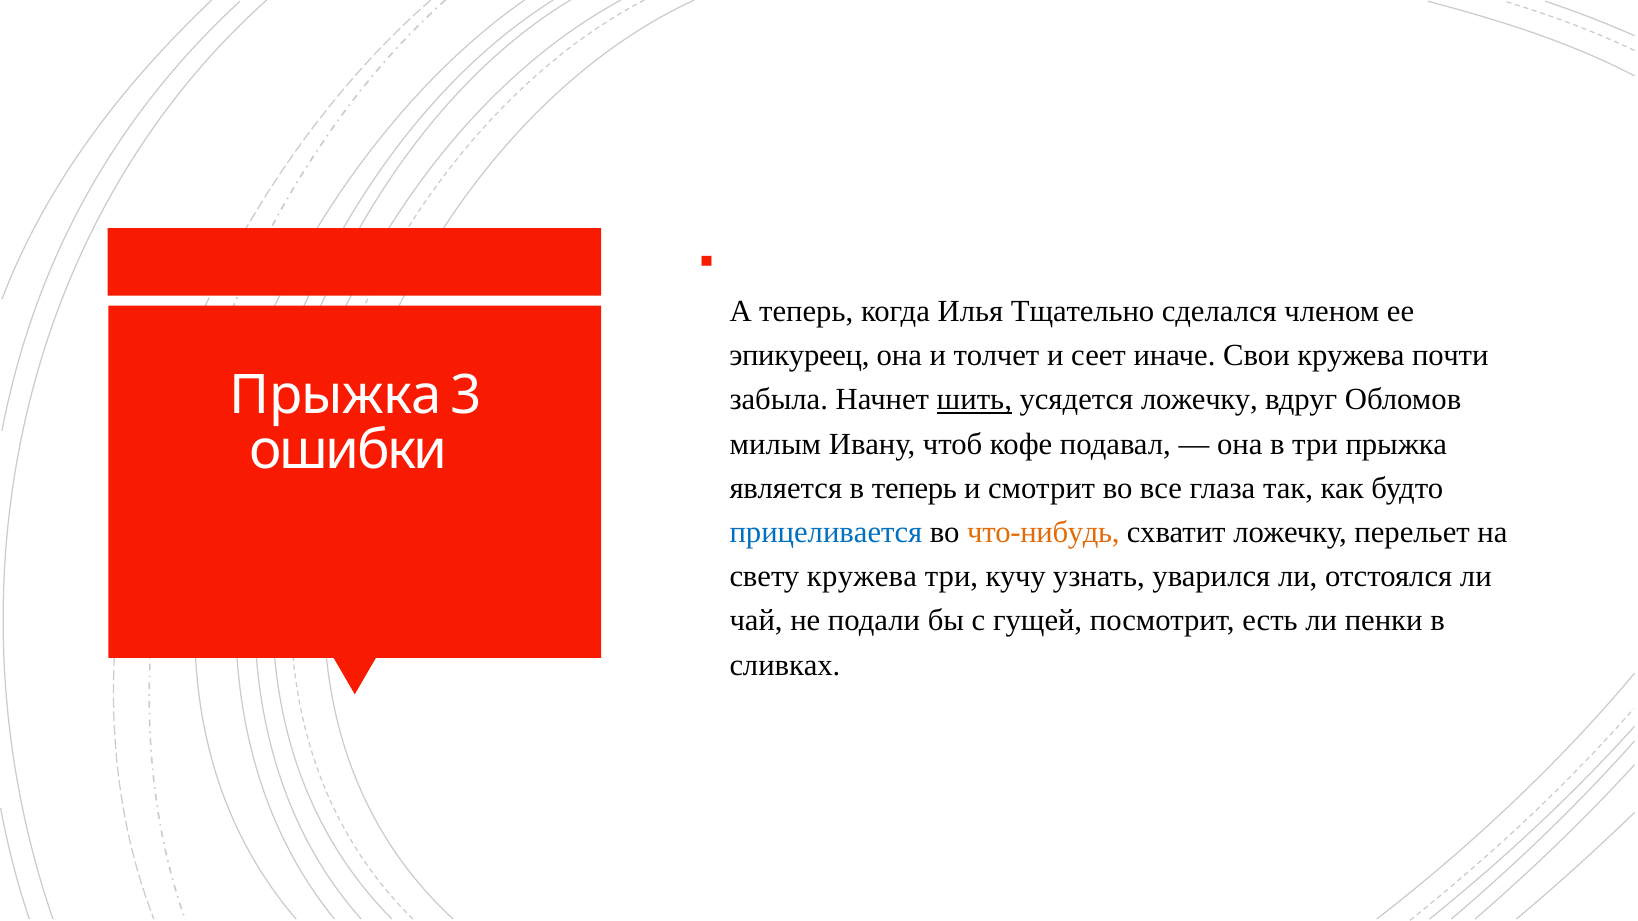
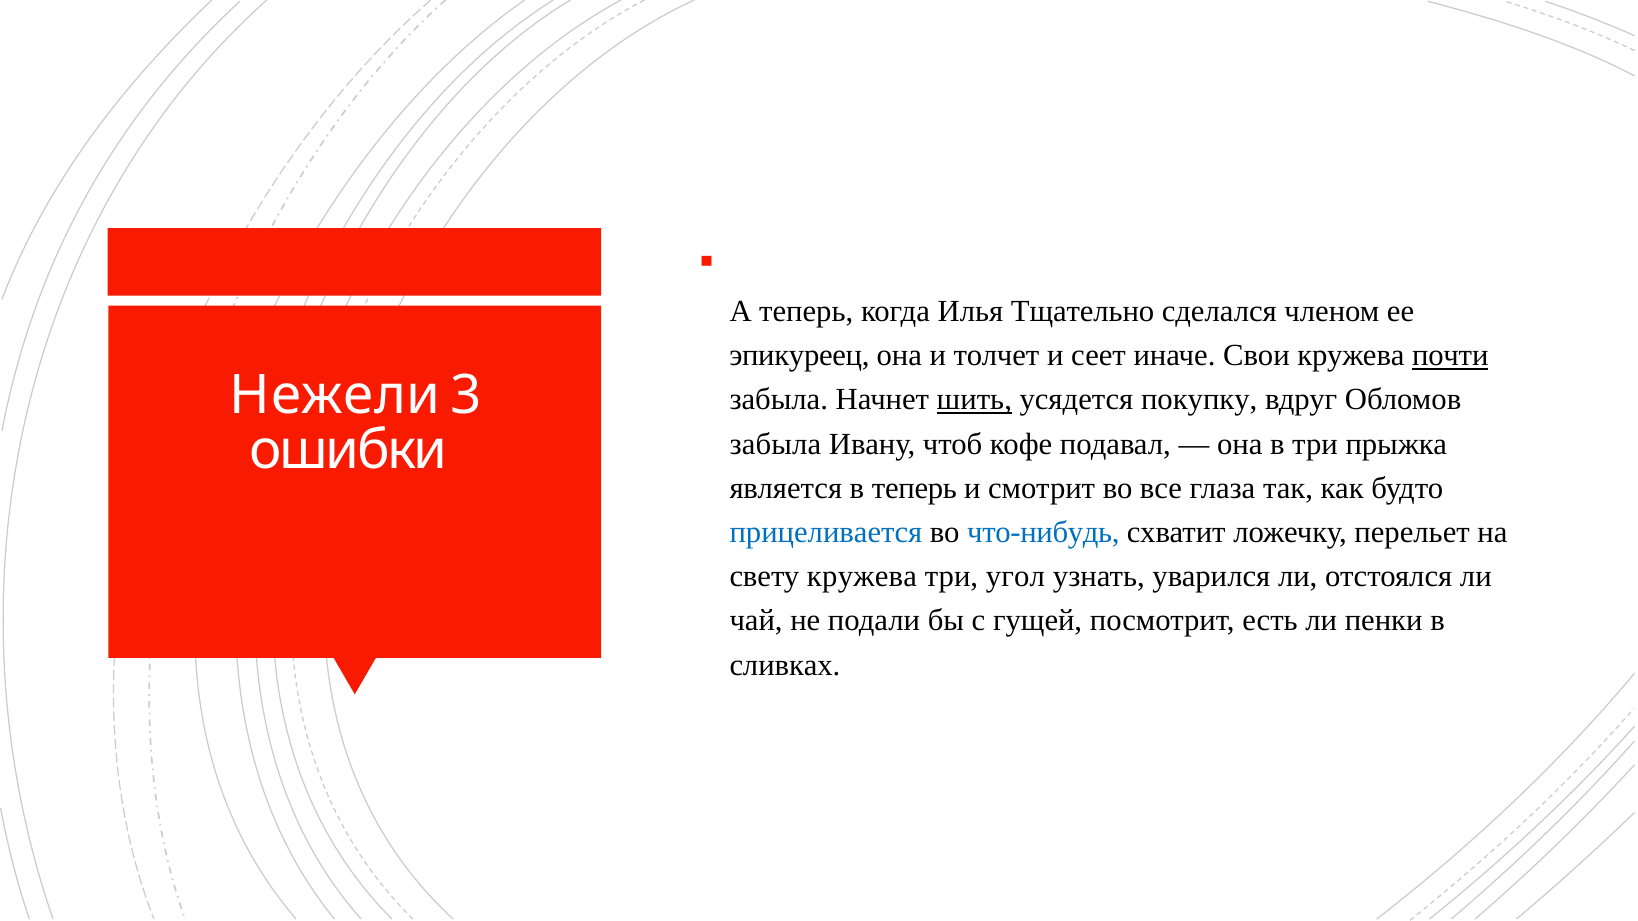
почти underline: none -> present
Прыжка at (336, 395): Прыжка -> Нежели
усядется ложечку: ложечку -> покупку
милым at (775, 444): милым -> забыла
что-нибудь colour: orange -> blue
кучу: кучу -> угол
